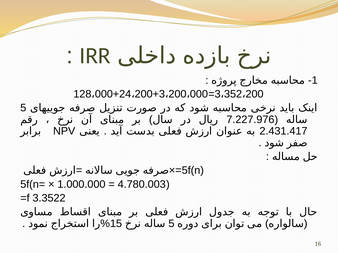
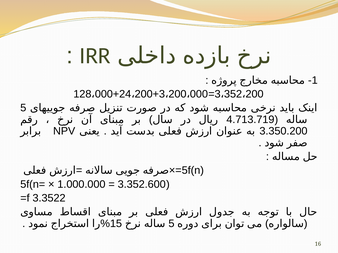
7.227.976: 7.227.976 -> 4.713.719
2.431.417: 2.431.417 -> 3.350.200
4.780.003: 4.780.003 -> 3.352.600
